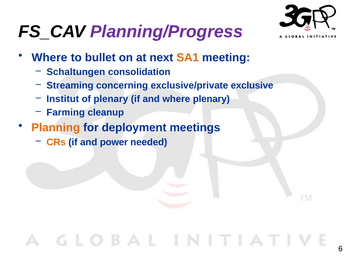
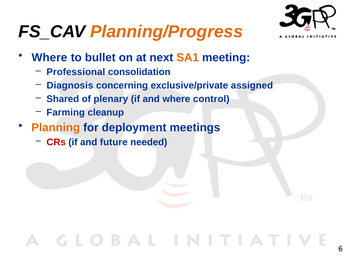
Planning/Progress colour: purple -> orange
Schaltungen: Schaltungen -> Professional
Streaming: Streaming -> Diagnosis
exclusive: exclusive -> assigned
Institut: Institut -> Shared
where plenary: plenary -> control
CRs colour: orange -> red
power: power -> future
